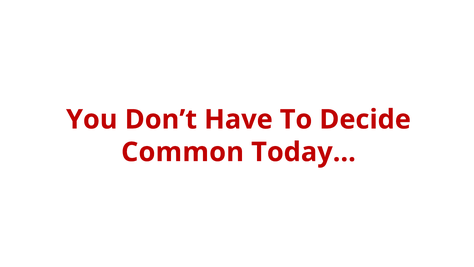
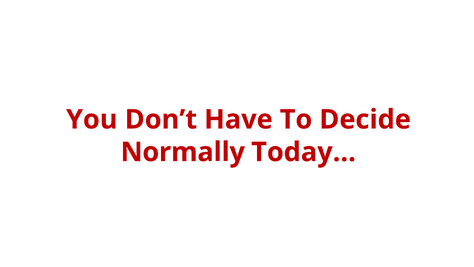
Common: Common -> Normally
